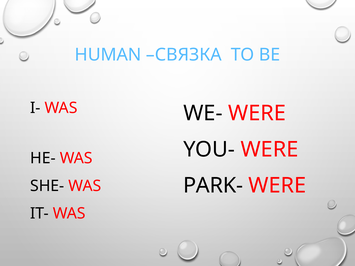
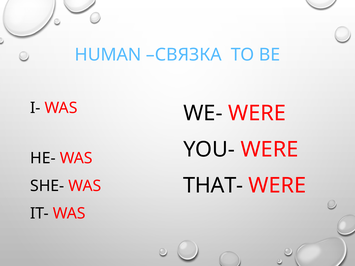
PARK-: PARK- -> THAT-
